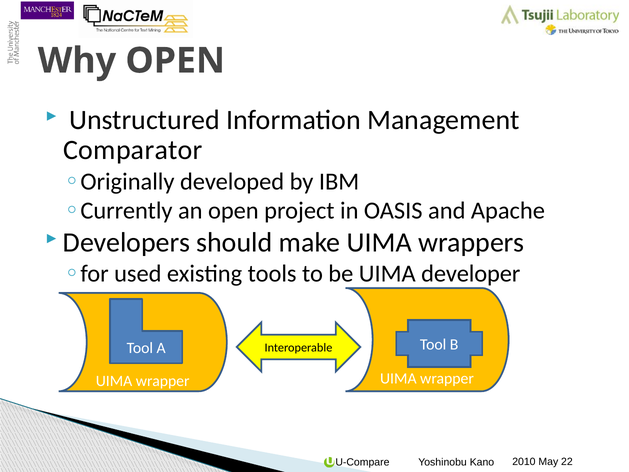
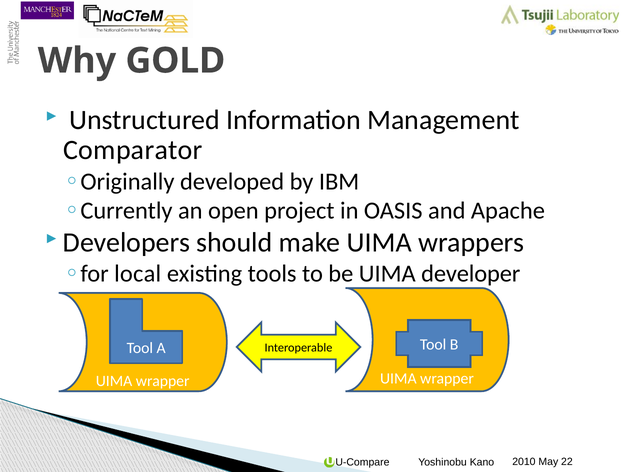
Why OPEN: OPEN -> GOLD
used: used -> local
